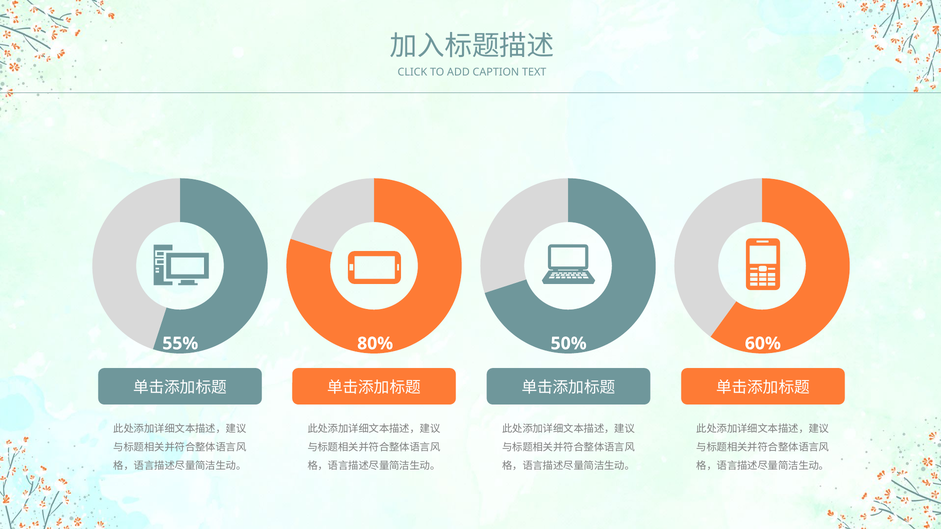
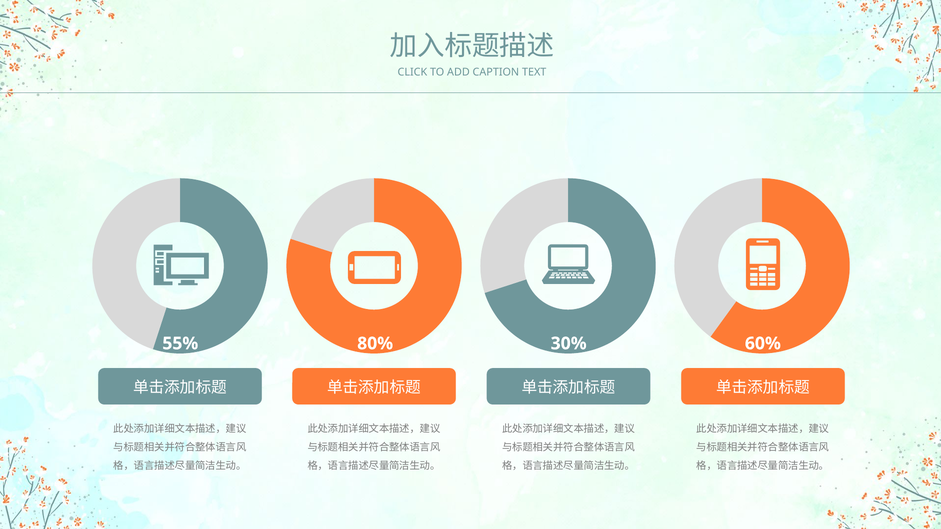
50%: 50% -> 30%
